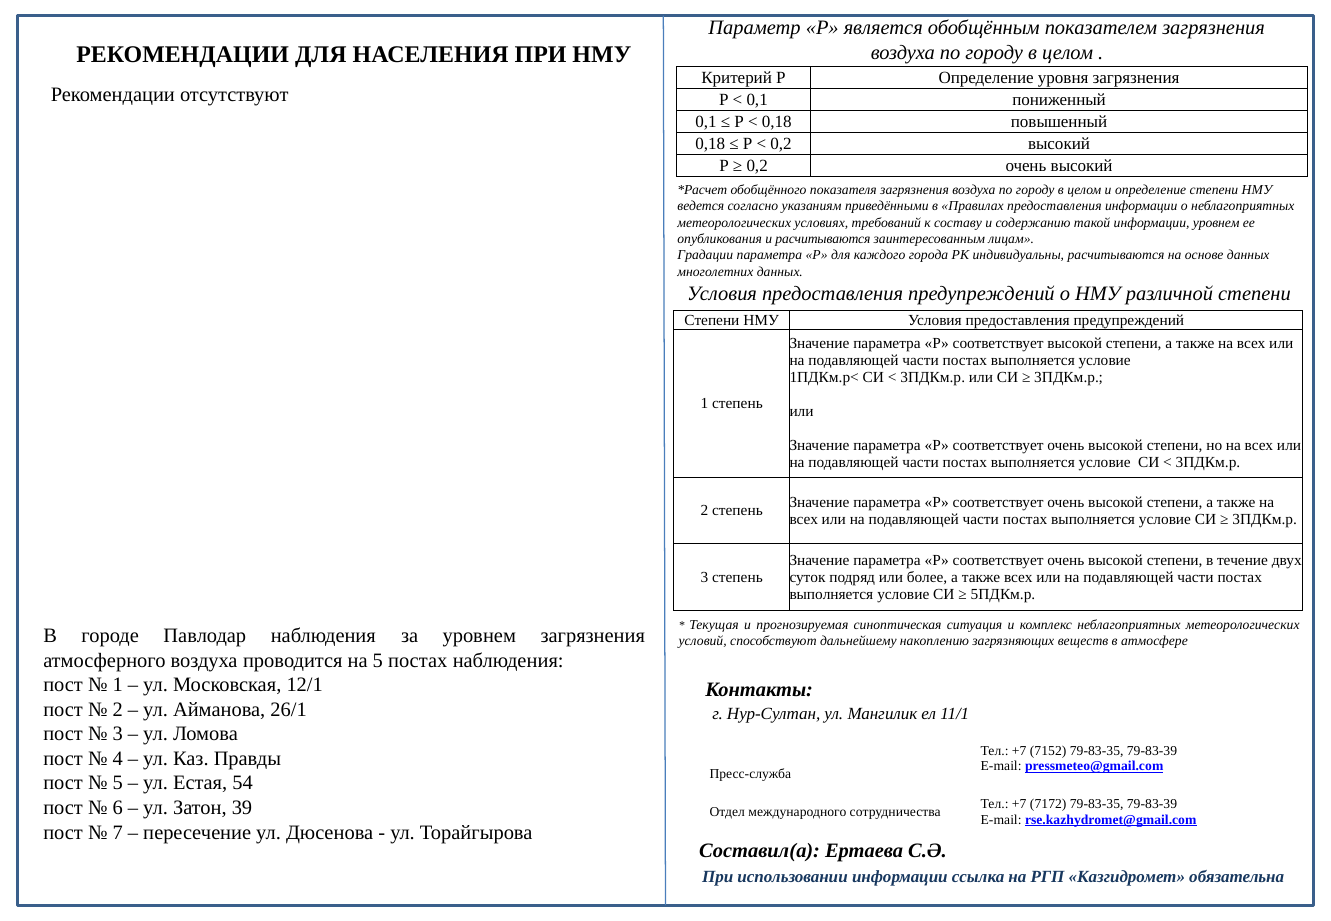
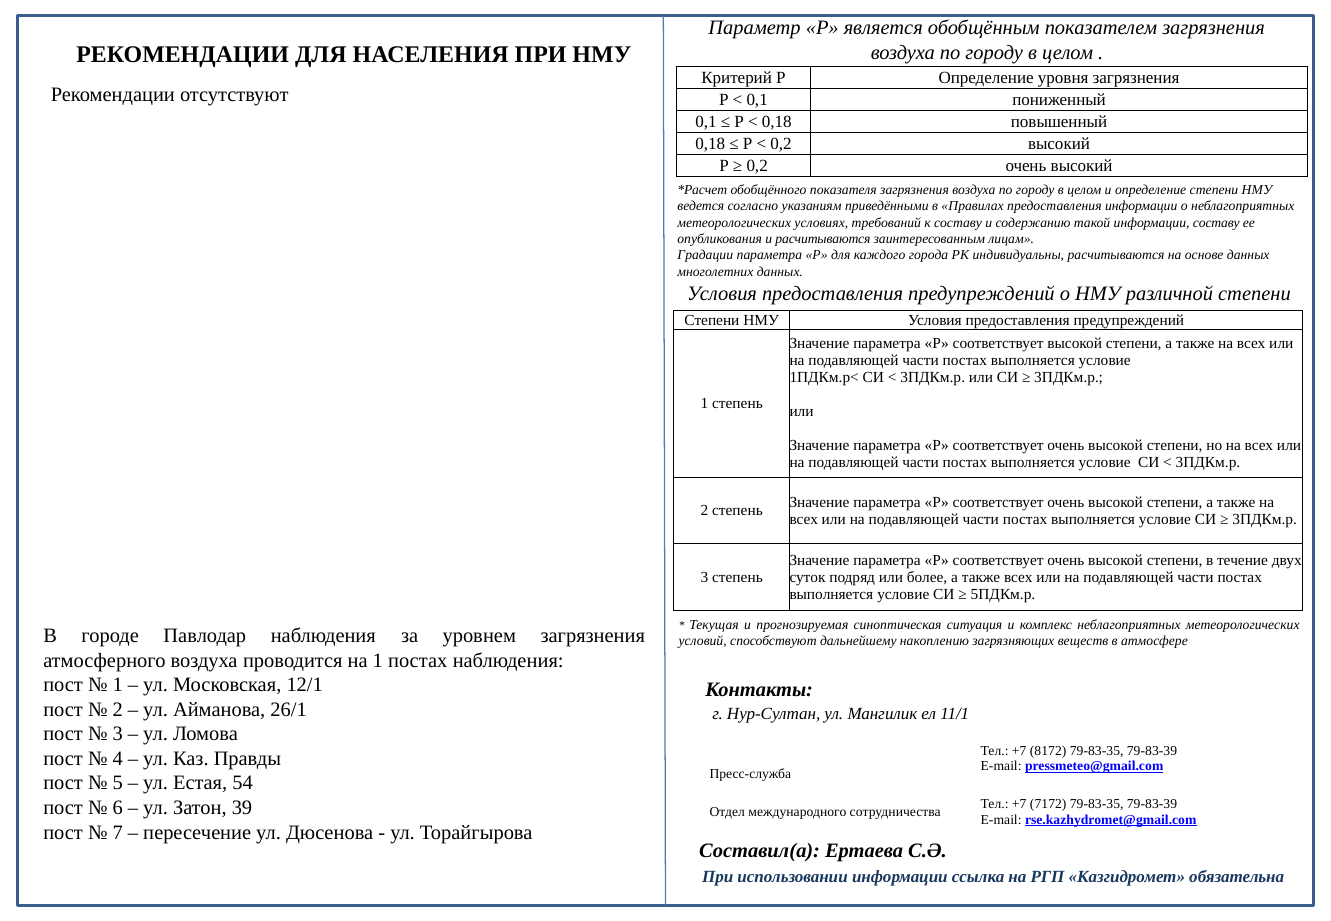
информации уровнем: уровнем -> составу
на 5: 5 -> 1
7152: 7152 -> 8172
